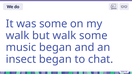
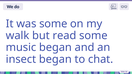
but walk: walk -> read
